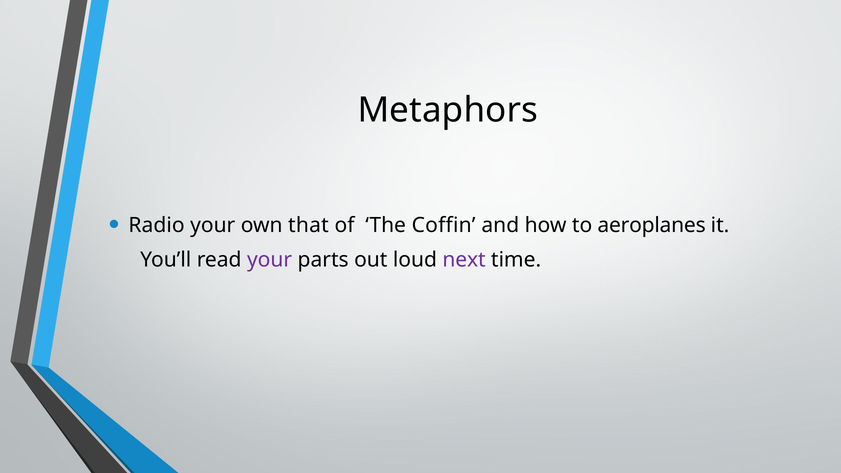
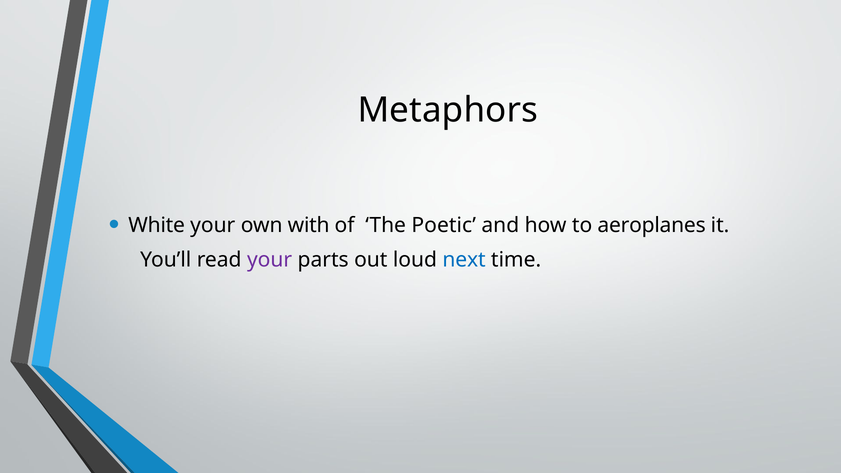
Radio: Radio -> White
that: that -> with
Coffin: Coffin -> Poetic
next colour: purple -> blue
